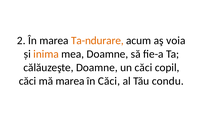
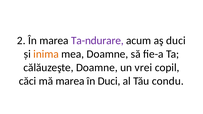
Ta-ndurare colour: orange -> purple
aş voia: voia -> duci
un căci: căci -> vrei
în Căci: Căci -> Duci
